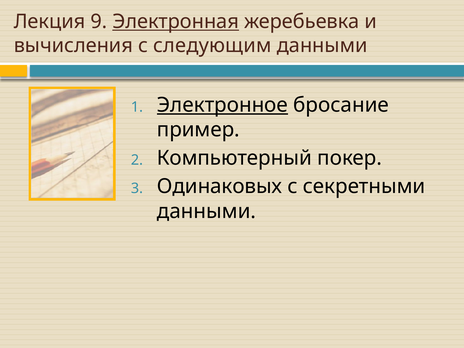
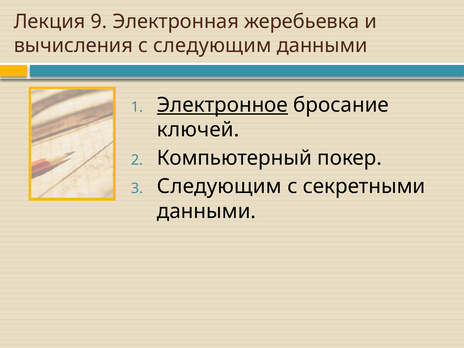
Электронная underline: present -> none
пример: пример -> ключей
Одинаковых at (220, 186): Одинаковых -> Следующим
